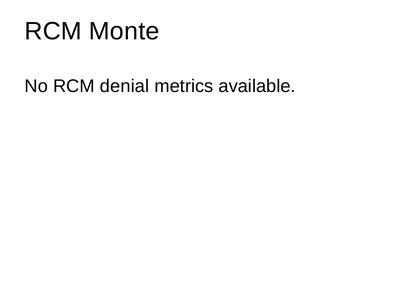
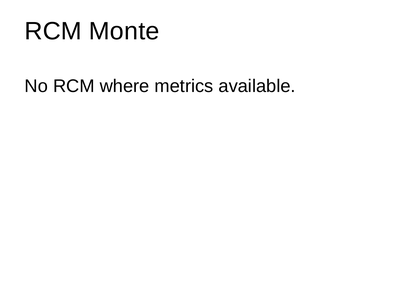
denial: denial -> where
